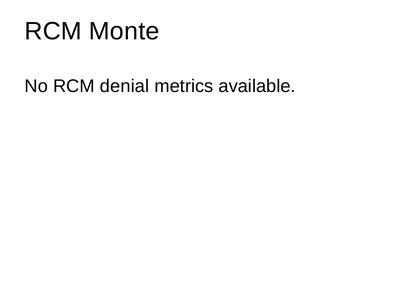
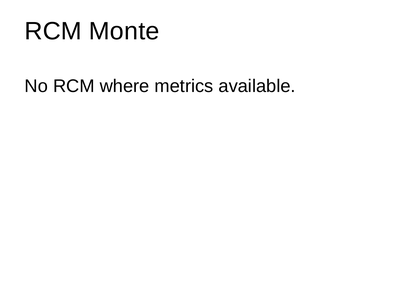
denial: denial -> where
